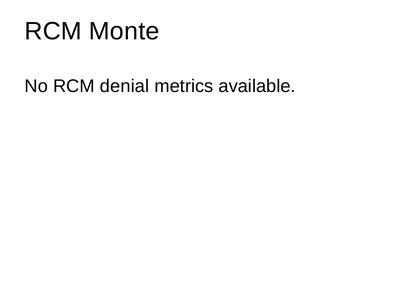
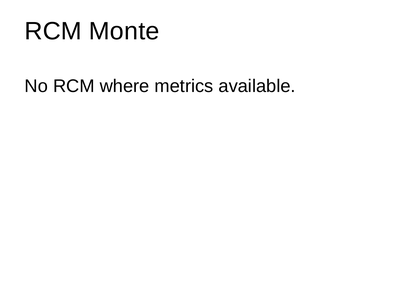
denial: denial -> where
